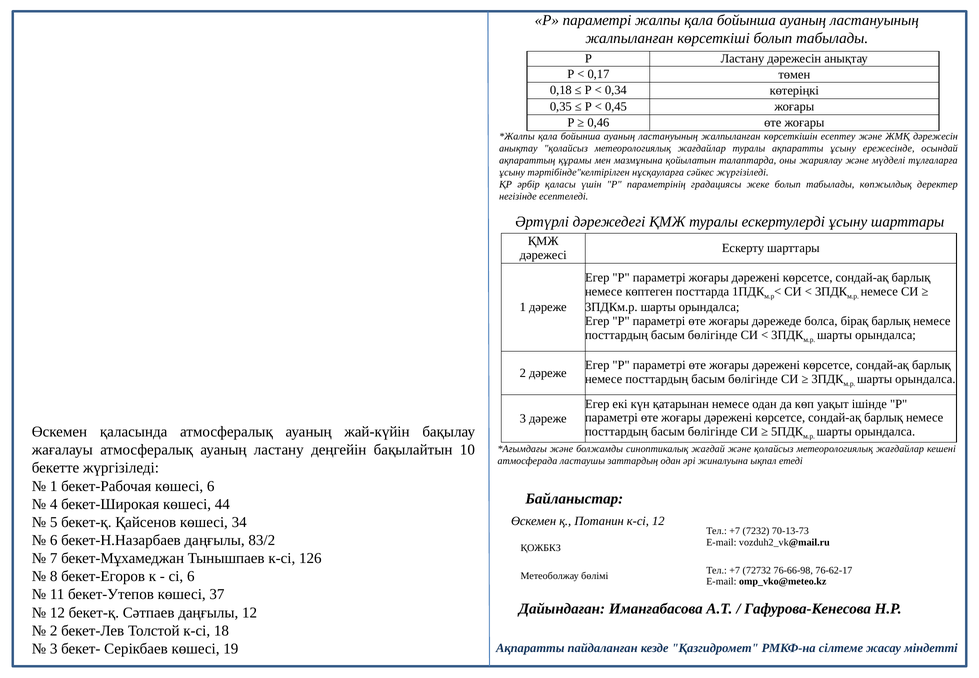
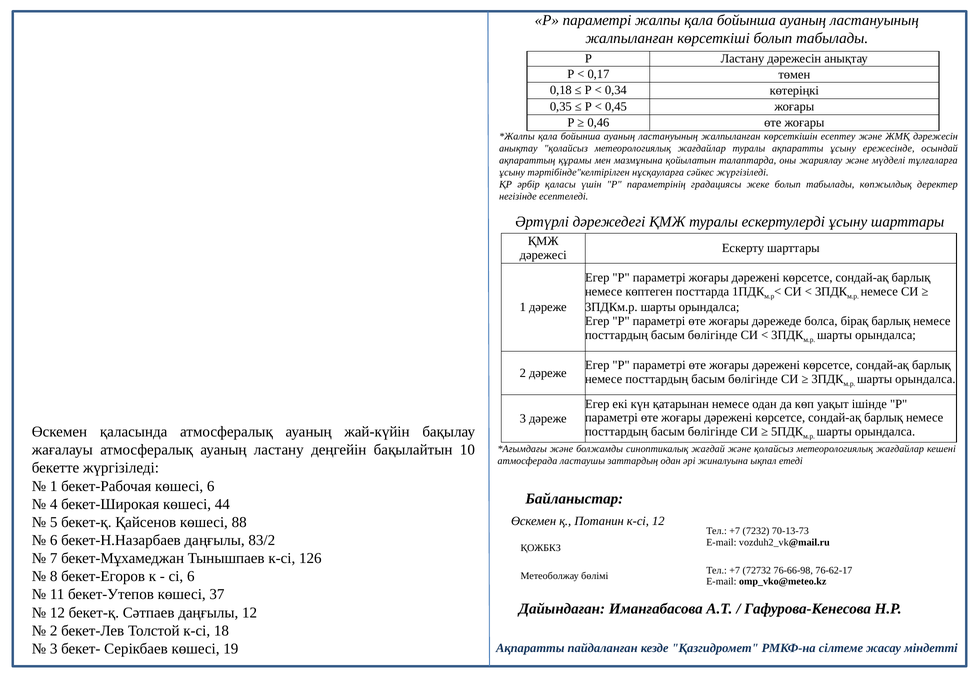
34: 34 -> 88
